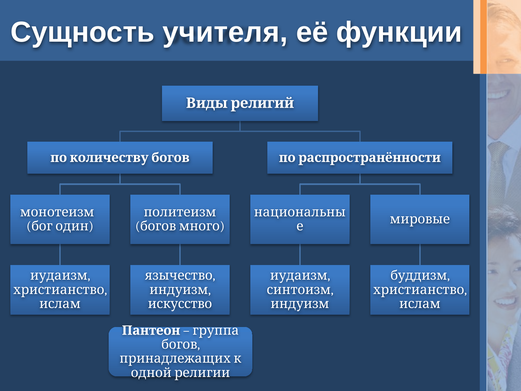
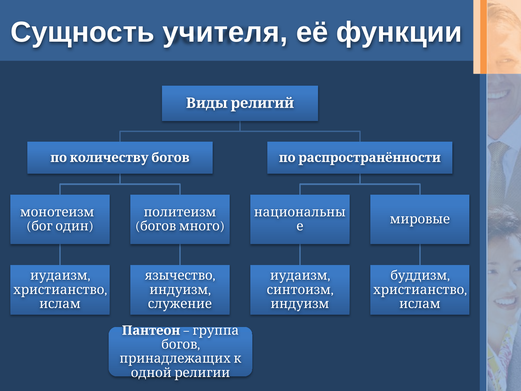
искусство: искусство -> служение
